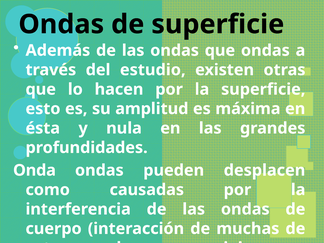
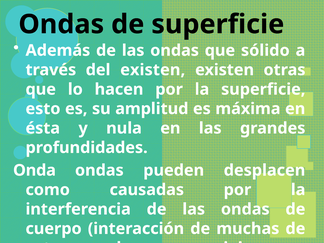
que ondas: ondas -> sólido
del estudio: estudio -> existen
